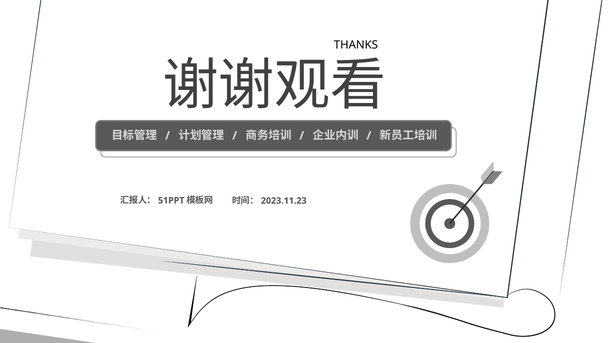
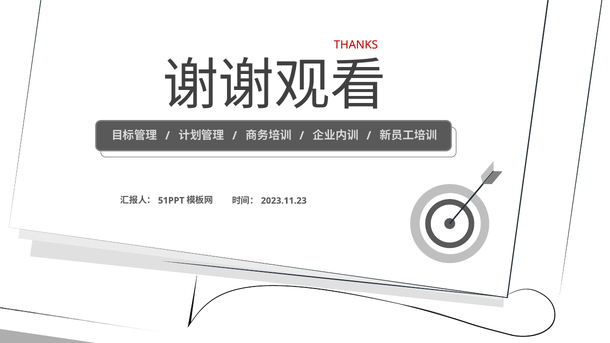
THANKS colour: black -> red
